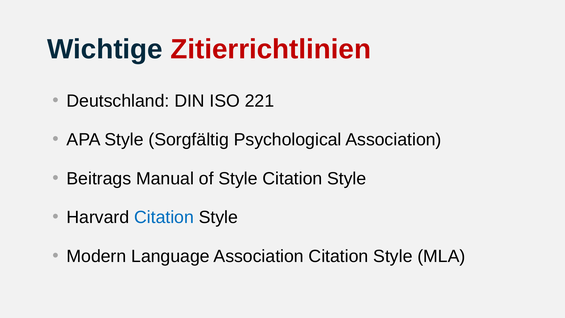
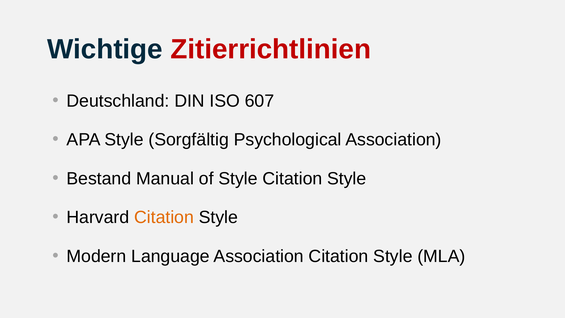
221: 221 -> 607
Beitrags: Beitrags -> Bestand
Citation at (164, 217) colour: blue -> orange
